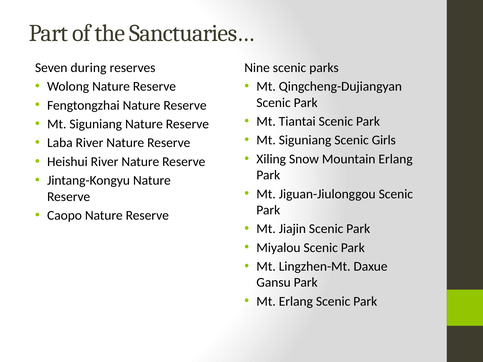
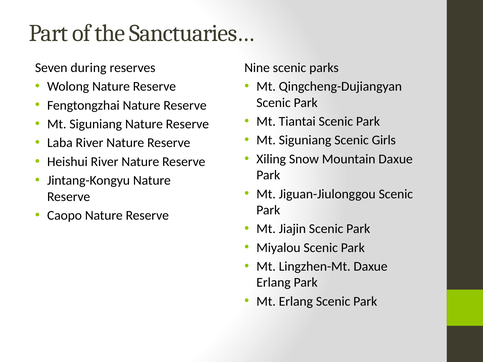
Mountain Erlang: Erlang -> Daxue
Gansu at (274, 283): Gansu -> Erlang
